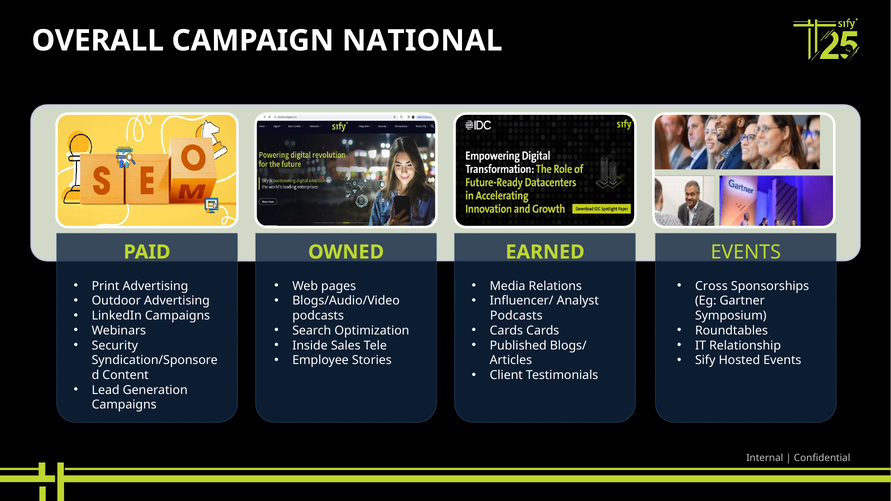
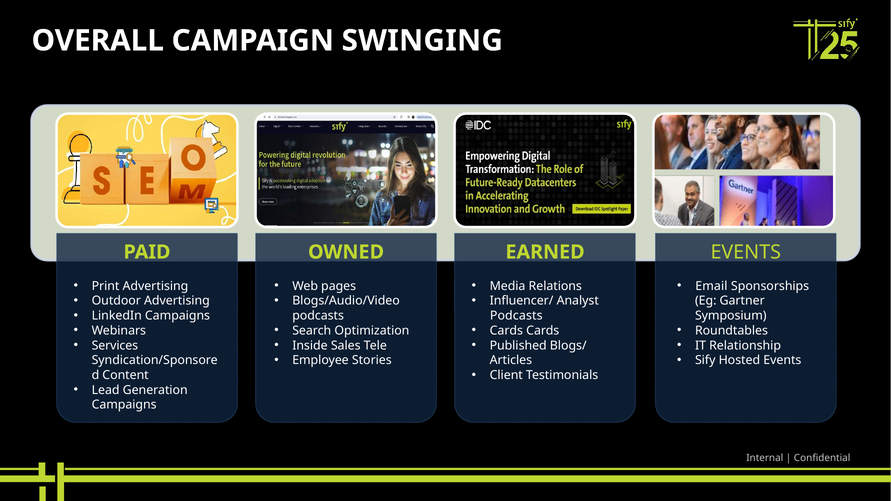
NATIONAL: NATIONAL -> SWINGING
Cross: Cross -> Email
Security: Security -> Services
